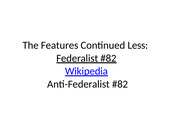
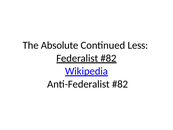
Features: Features -> Absolute
